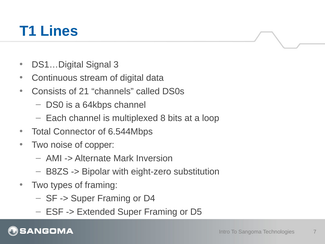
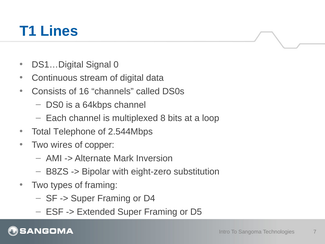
3: 3 -> 0
21: 21 -> 16
Connector: Connector -> Telephone
6.544Mbps: 6.544Mbps -> 2.544Mbps
noise: noise -> wires
